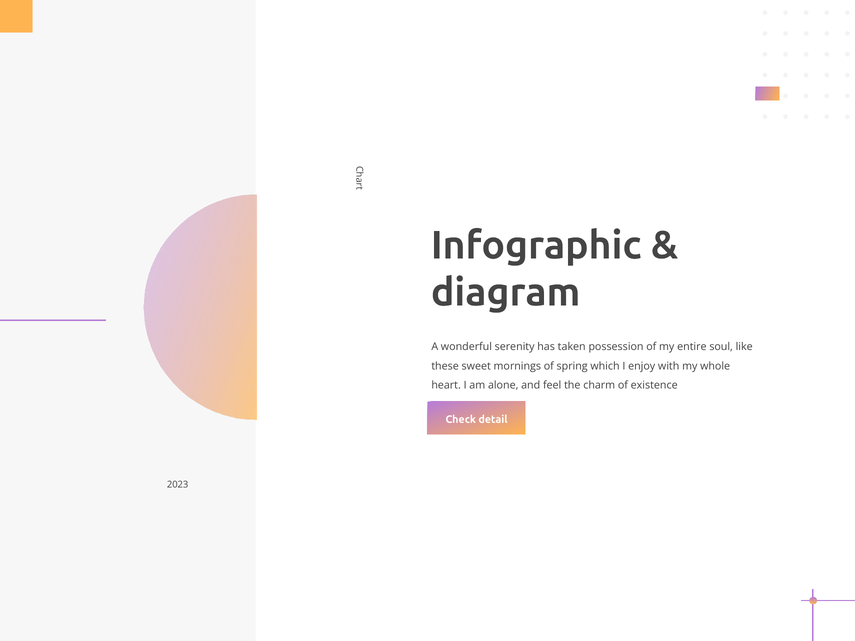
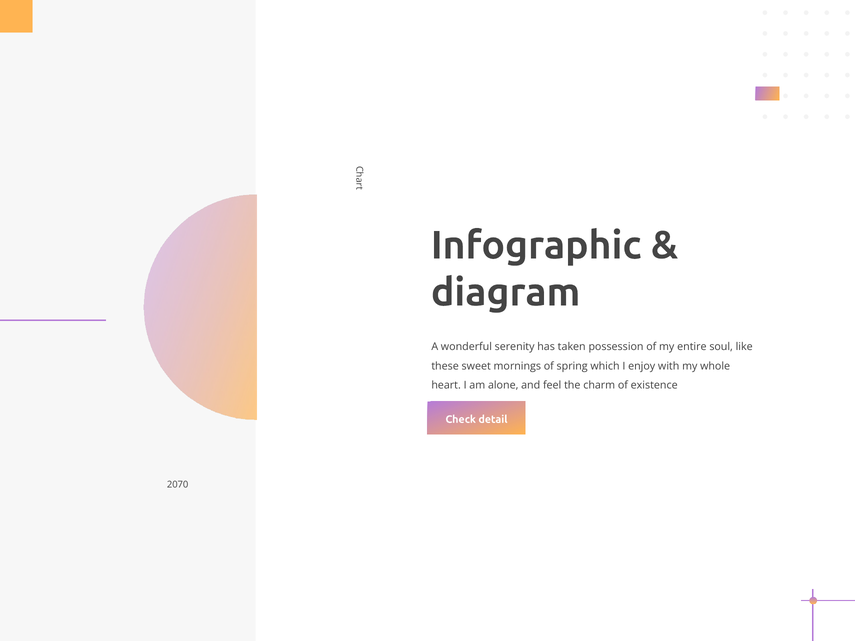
2023: 2023 -> 2070
